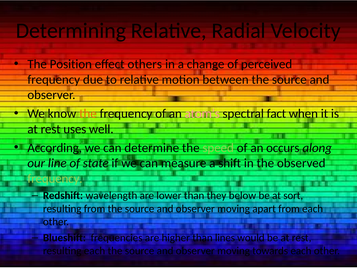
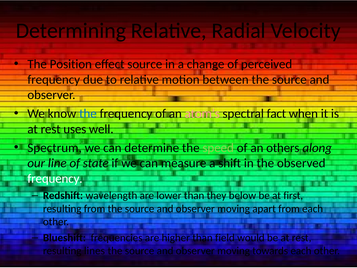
effect others: others -> source
the at (88, 114) colour: orange -> blue
According: According -> Spectrum
occurs: occurs -> others
frequency at (55, 179) colour: light green -> white
sort: sort -> first
lines: lines -> field
resulting each: each -> lines
